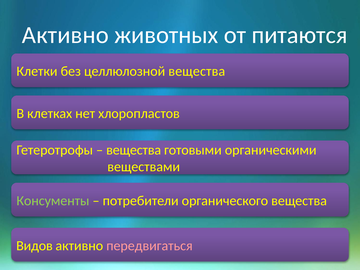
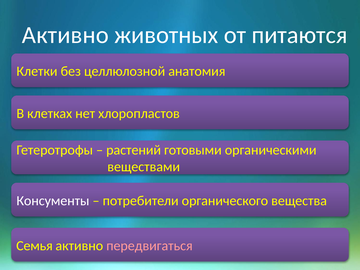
целлюлозной вещества: вещества -> анатомия
вещества at (134, 150): вещества -> растений
Консументы colour: light green -> white
Видов: Видов -> Семья
